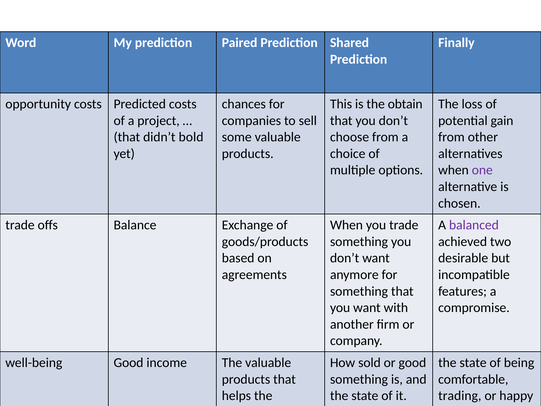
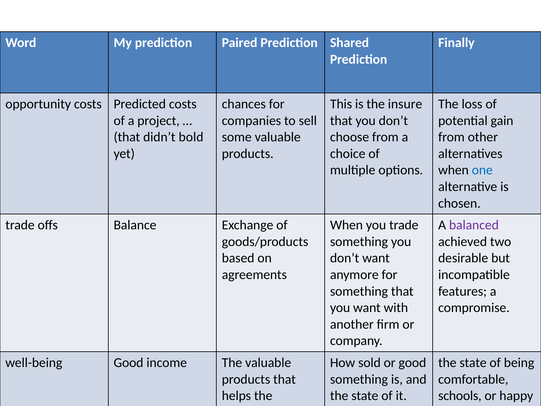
obtain: obtain -> insure
one colour: purple -> blue
trading: trading -> schools
